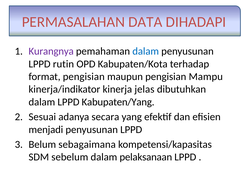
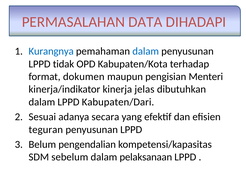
Kurangnya colour: purple -> blue
rutin: rutin -> tidak
format pengisian: pengisian -> dokumen
Mampu: Mampu -> Menteri
Kabupaten/Yang: Kabupaten/Yang -> Kabupaten/Dari
menjadi: menjadi -> teguran
sebagaimana: sebagaimana -> pengendalian
